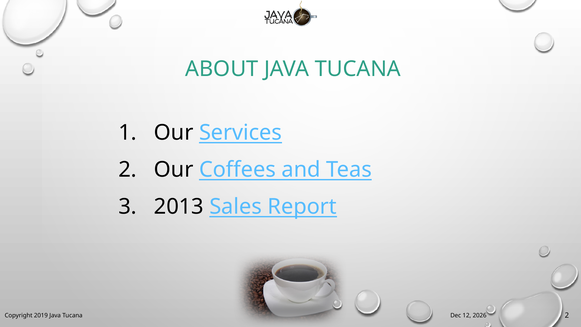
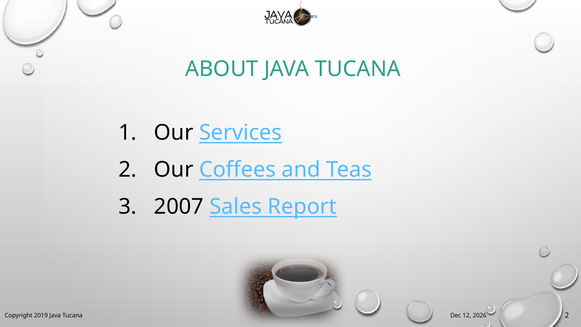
2013: 2013 -> 2007
